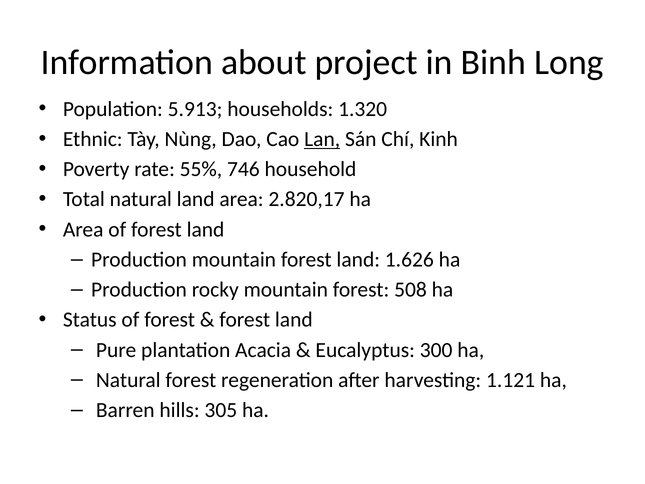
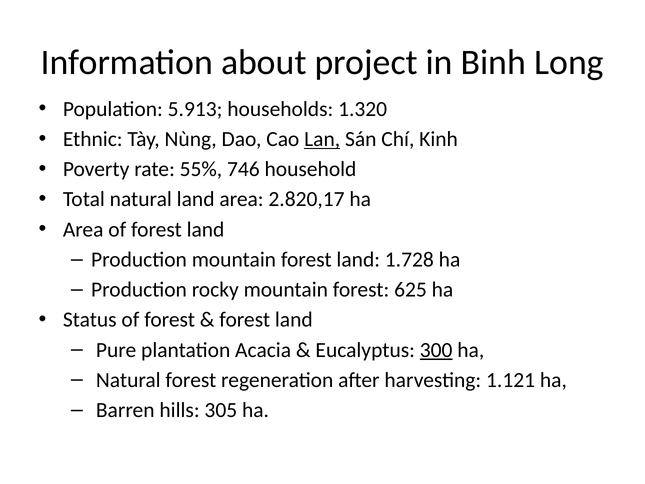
1.626: 1.626 -> 1.728
508: 508 -> 625
300 underline: none -> present
